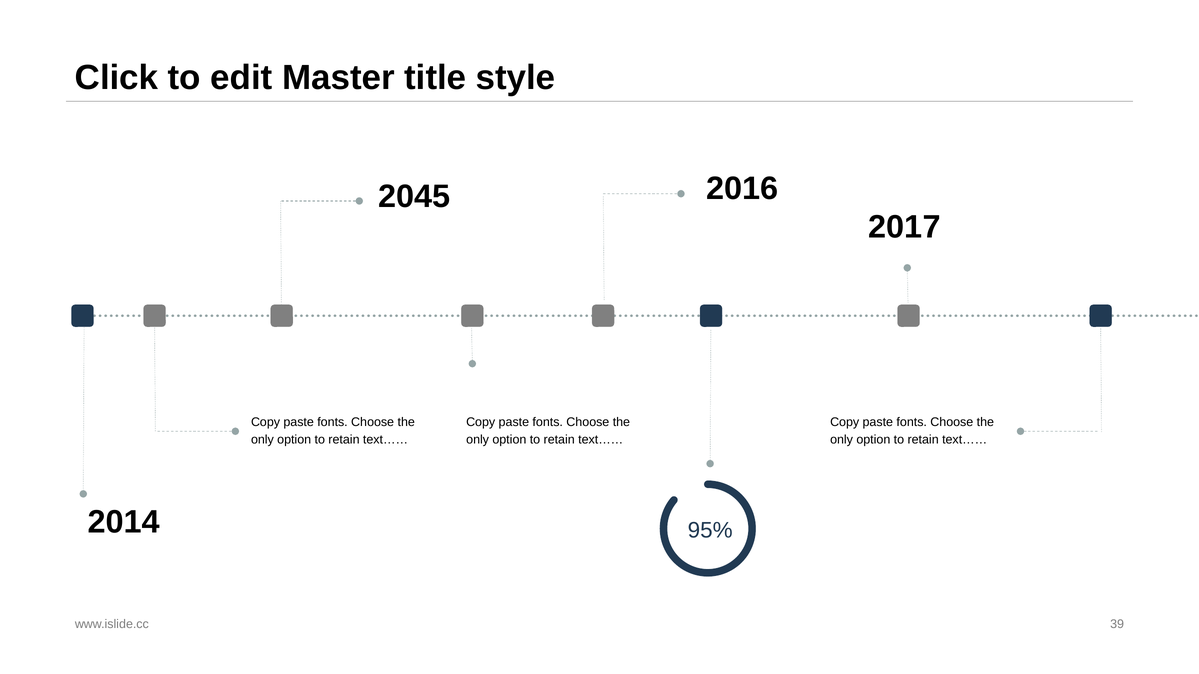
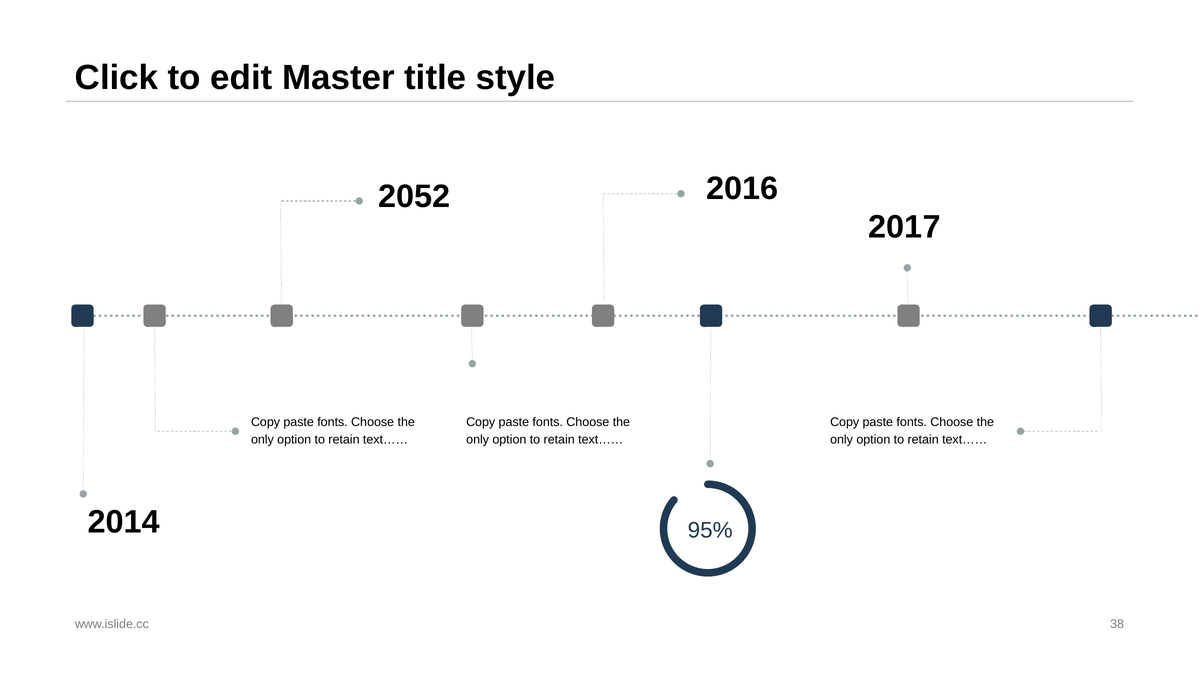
2045: 2045 -> 2052
39: 39 -> 38
